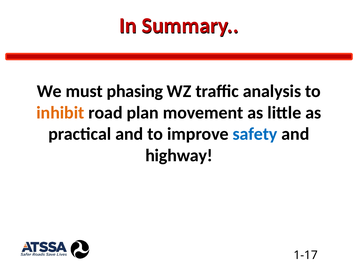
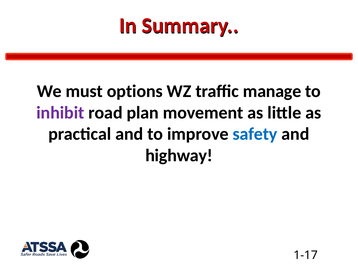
phasing: phasing -> options
analysis: analysis -> manage
inhibit colour: orange -> purple
